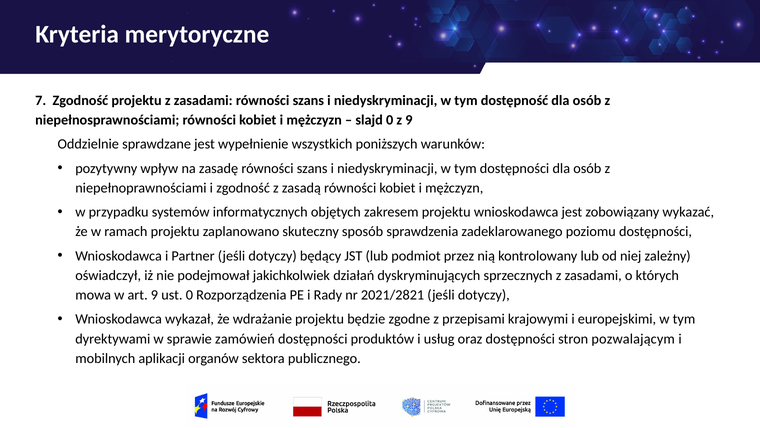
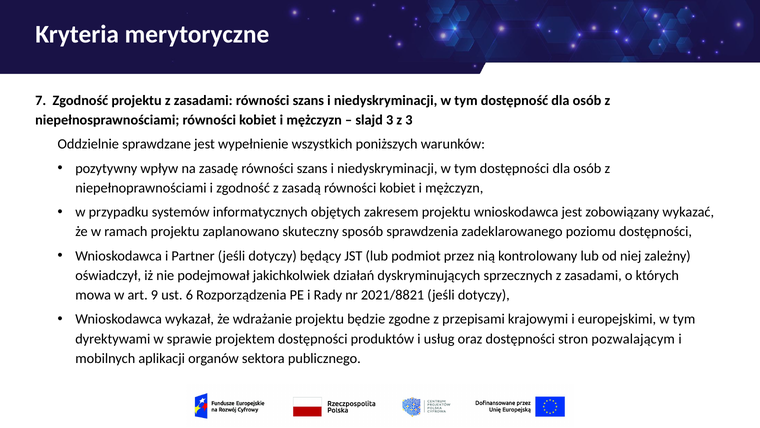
slajd 0: 0 -> 3
z 9: 9 -> 3
ust 0: 0 -> 6
2021/2821: 2021/2821 -> 2021/8821
zamówień: zamówień -> projektem
